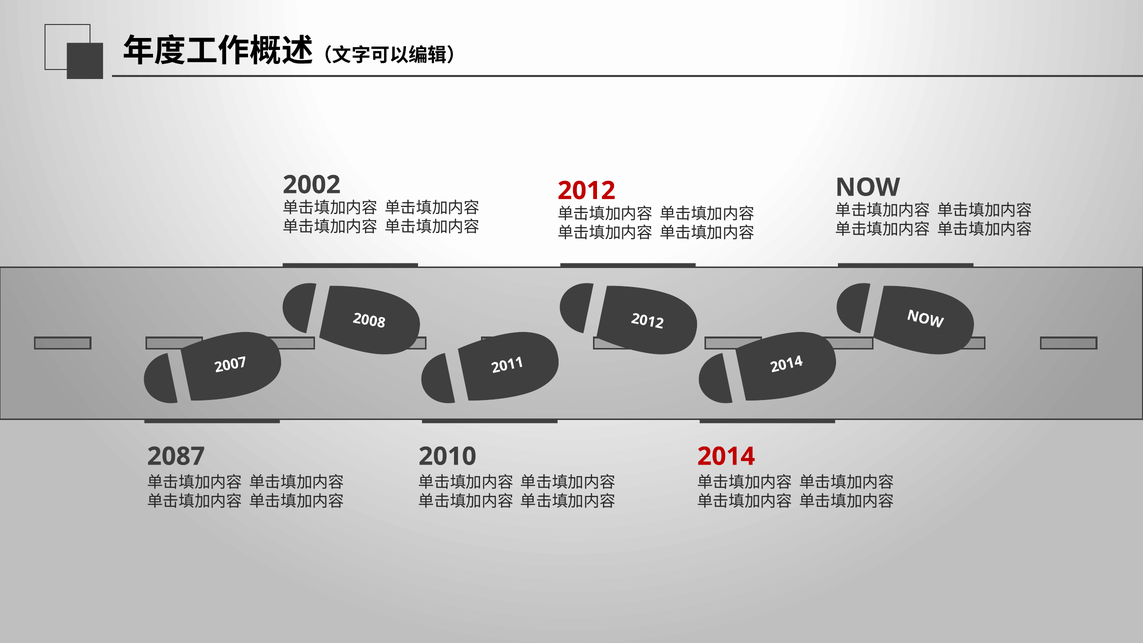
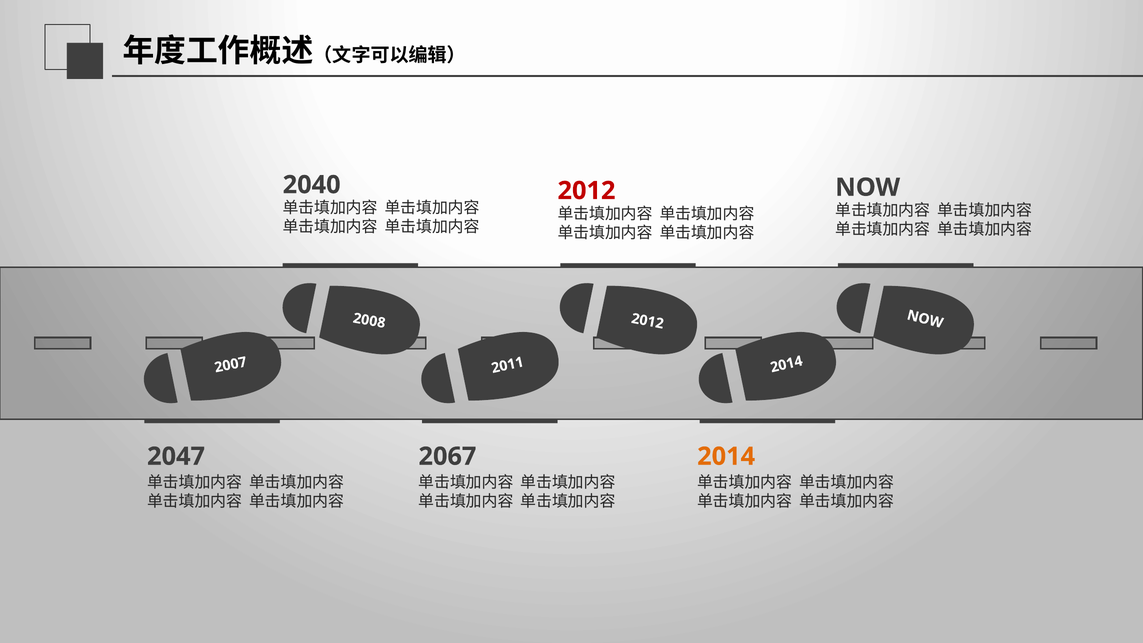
2002: 2002 -> 2040
2087: 2087 -> 2047
2010: 2010 -> 2067
2014 at (726, 456) colour: red -> orange
